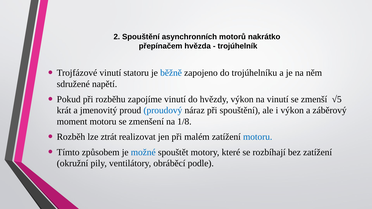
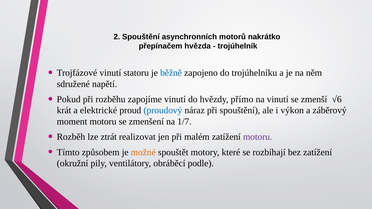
hvězdy výkon: výkon -> přímo
√5: √5 -> √6
jmenovitý: jmenovitý -> elektrické
1/8: 1/8 -> 1/7
motoru at (258, 137) colour: blue -> purple
možné colour: blue -> orange
